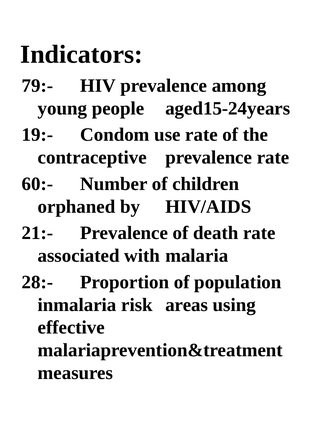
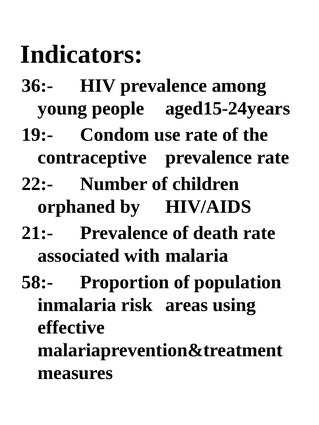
79:-: 79:- -> 36:-
60:-: 60:- -> 22:-
28:-: 28:- -> 58:-
